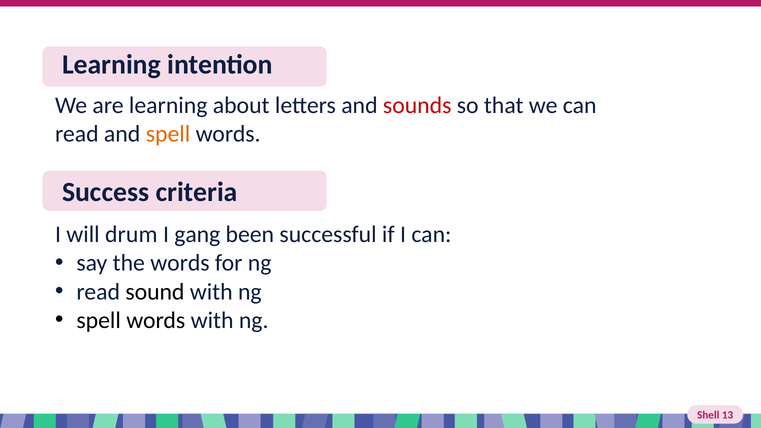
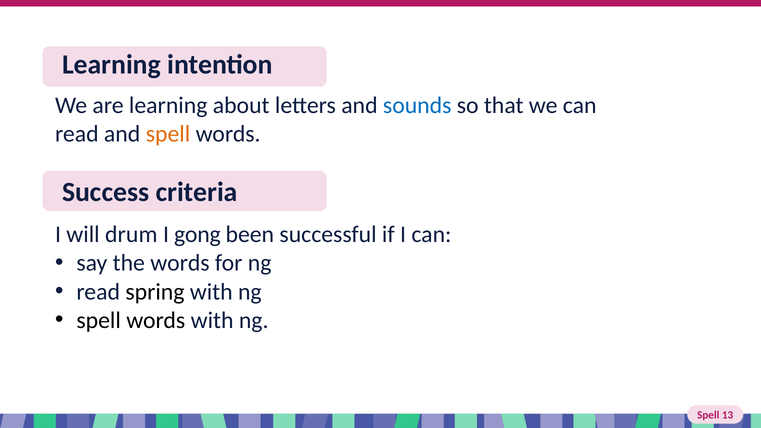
sounds colour: red -> blue
gang: gang -> gong
sound: sound -> spring
Shell at (708, 415): Shell -> Spell
